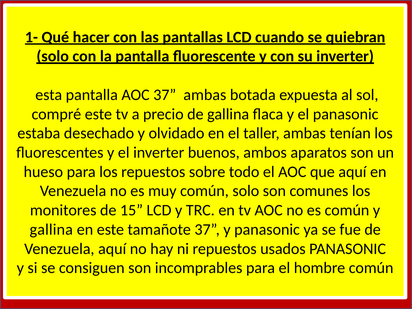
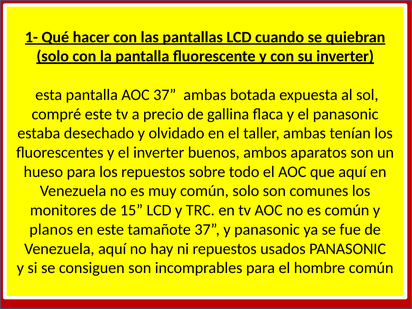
gallina at (51, 229): gallina -> planos
